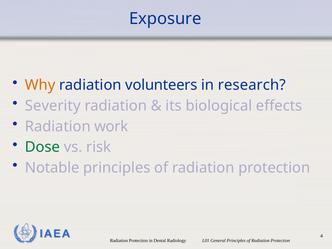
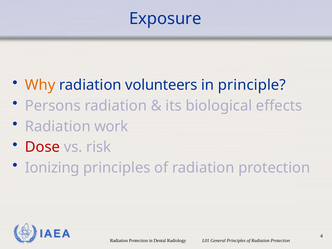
research: research -> principle
Severity: Severity -> Persons
Dose colour: green -> red
Notable: Notable -> Ionizing
